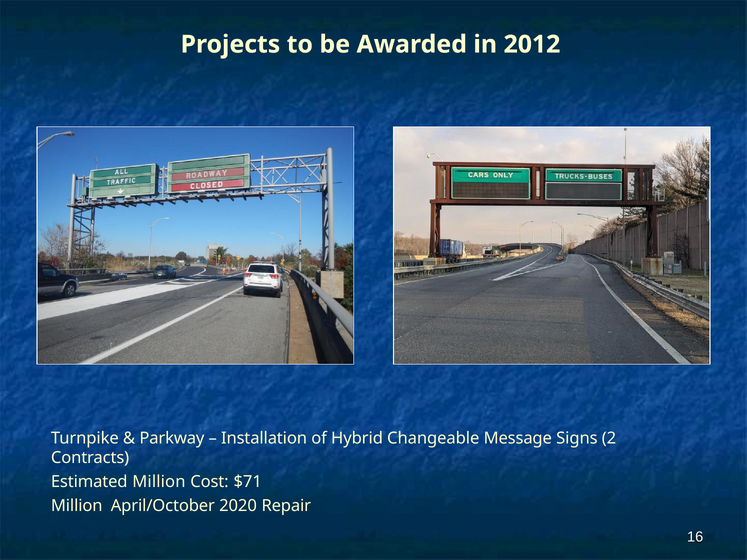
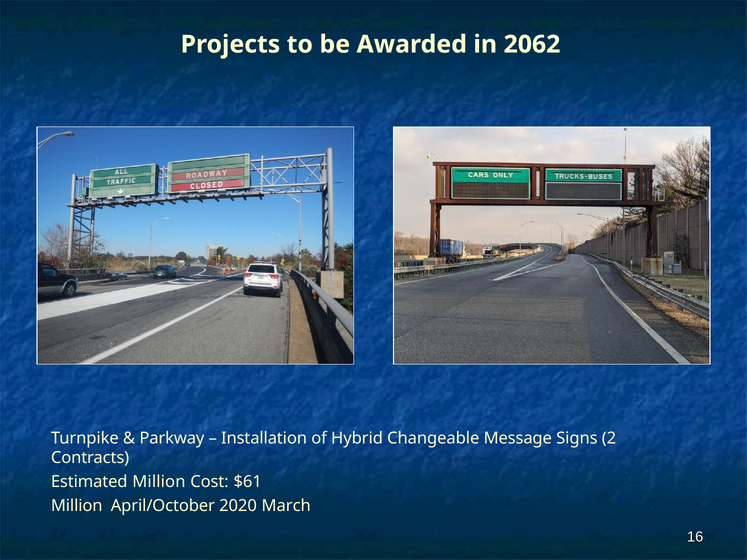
2012: 2012 -> 2062
$71: $71 -> $61
Repair: Repair -> March
